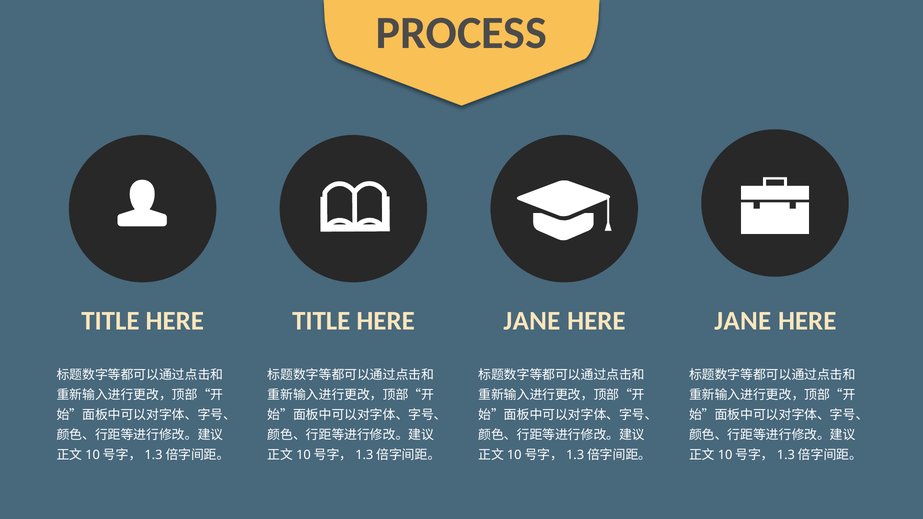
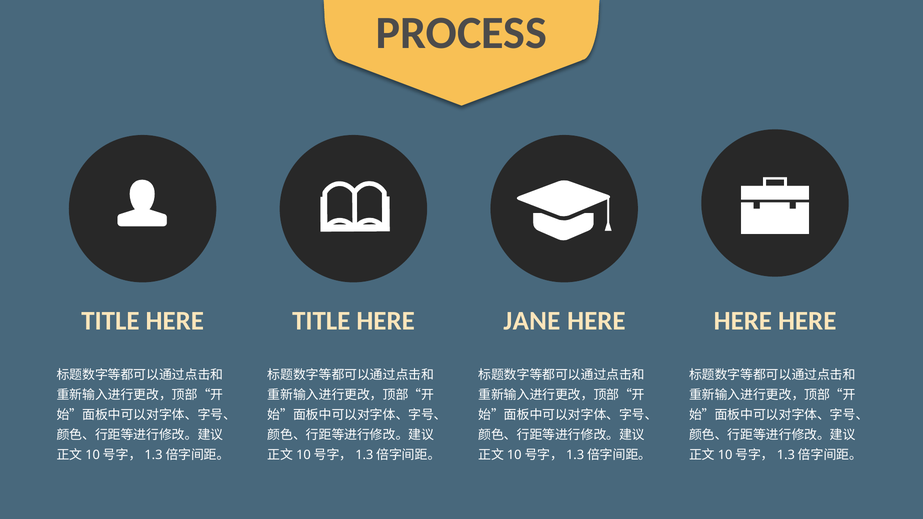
JANE at (743, 321): JANE -> HERE
